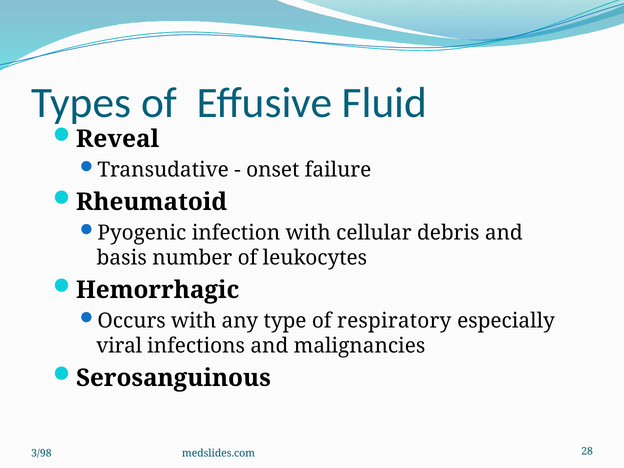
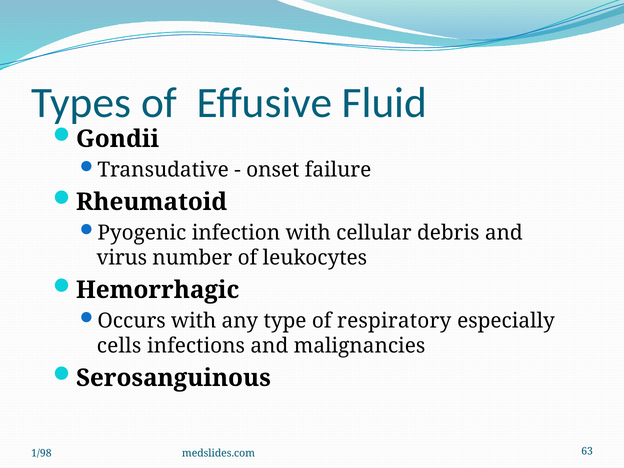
Reveal: Reveal -> Gondii
basis: basis -> virus
viral: viral -> cells
3/98: 3/98 -> 1/98
28: 28 -> 63
